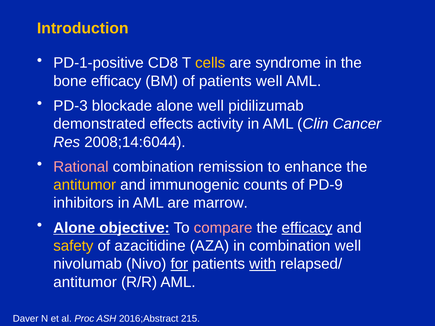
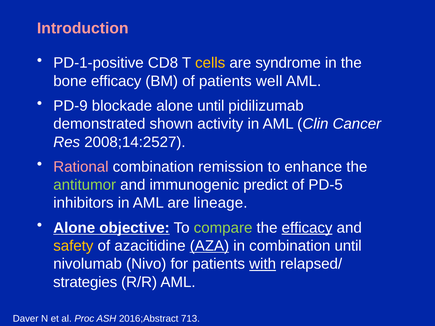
Introduction colour: yellow -> pink
PD-3: PD-3 -> PD-9
alone well: well -> until
effects: effects -> shown
2008;14:6044: 2008;14:6044 -> 2008;14:2527
antitumor at (85, 185) colour: yellow -> light green
counts: counts -> predict
PD-9: PD-9 -> PD-5
marrow: marrow -> lineage
compare colour: pink -> light green
AZA underline: none -> present
combination well: well -> until
for underline: present -> none
antitumor at (85, 282): antitumor -> strategies
215: 215 -> 713
